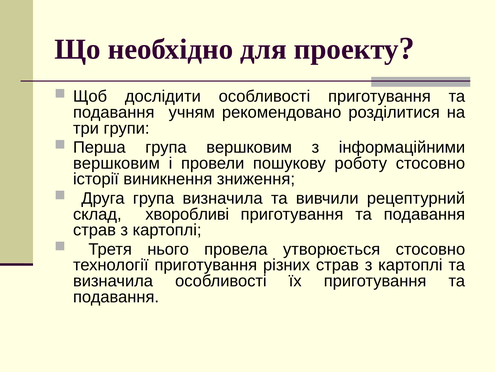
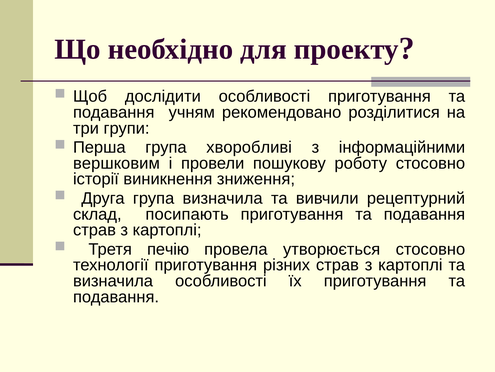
група вершковим: вершковим -> хворобливі
хворобливі: хворобливі -> посипають
нього: нього -> печію
